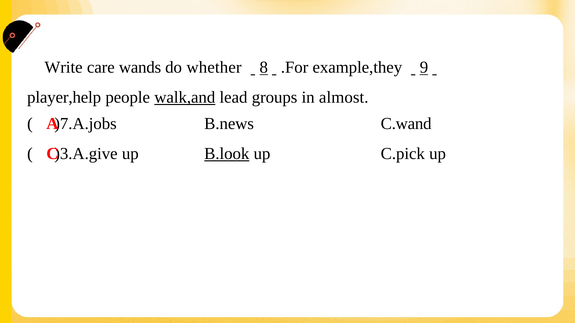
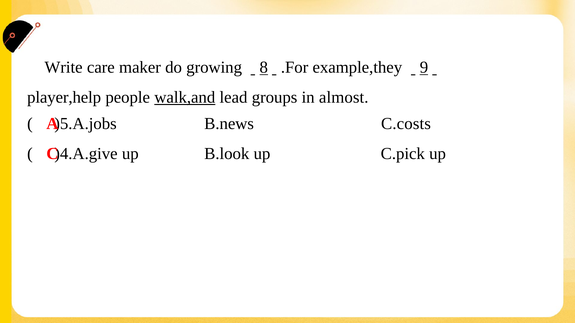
wands: wands -> maker
whether: whether -> growing
)7.A.jobs: )7.A.jobs -> )5.A.jobs
C.wand: C.wand -> C.costs
)3.A.give: )3.A.give -> )4.A.give
B.look underline: present -> none
